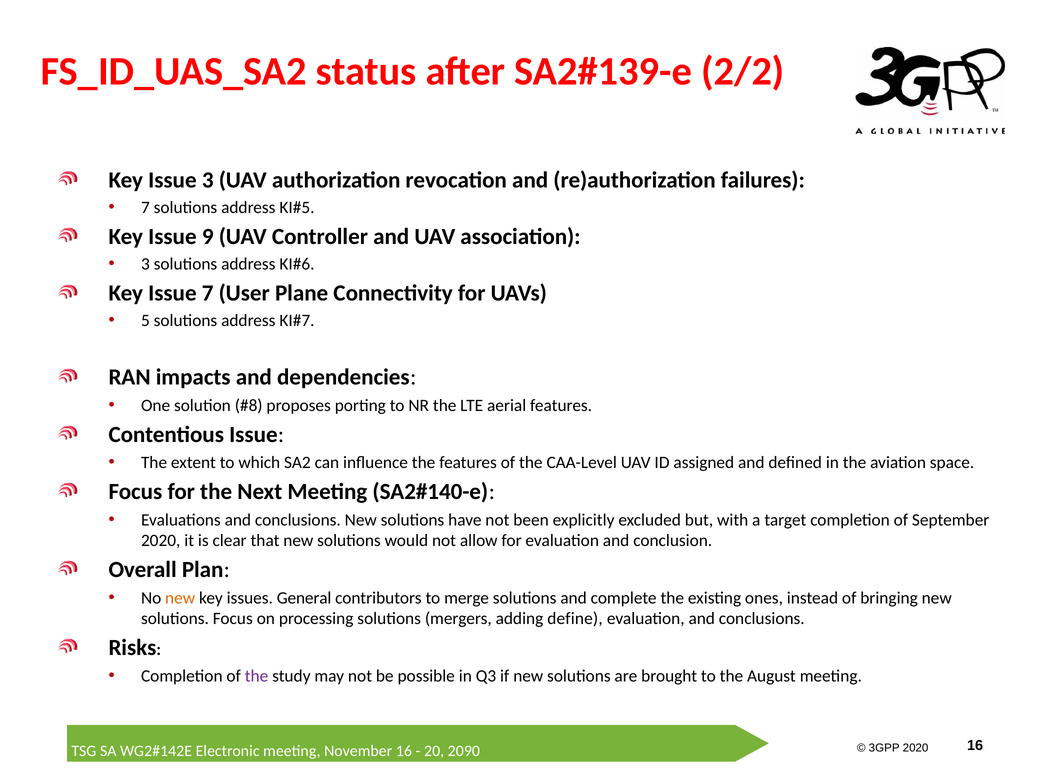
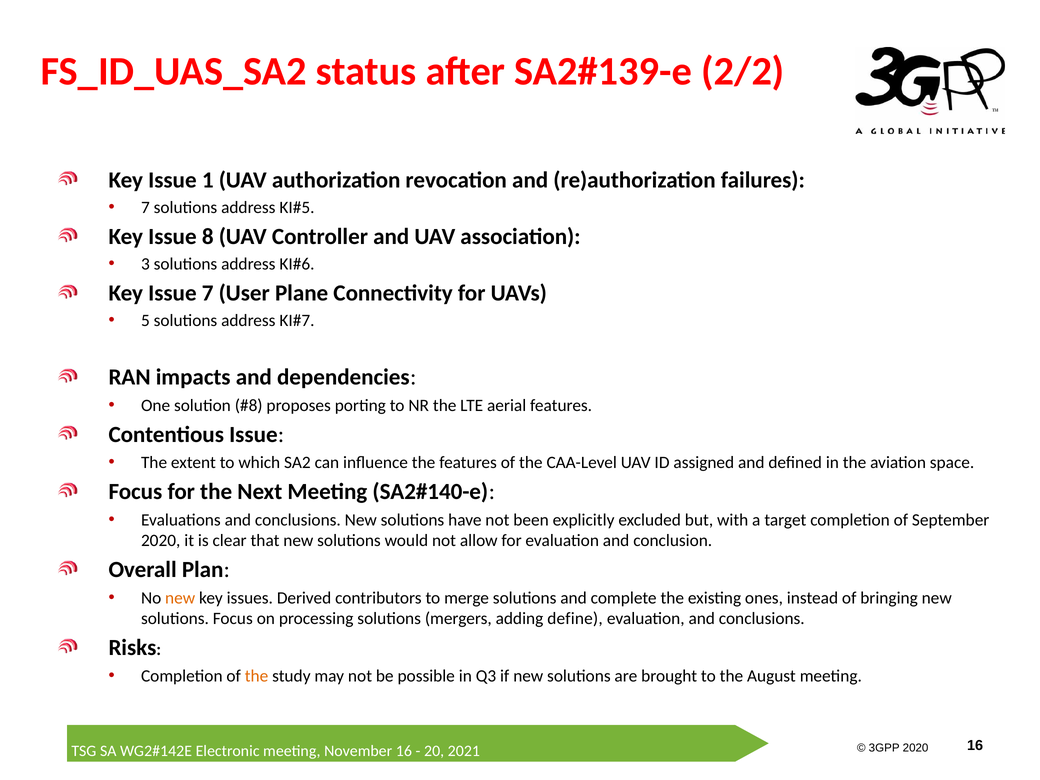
Issue 3: 3 -> 1
9: 9 -> 8
General: General -> Derived
the at (257, 676) colour: purple -> orange
2090: 2090 -> 2021
